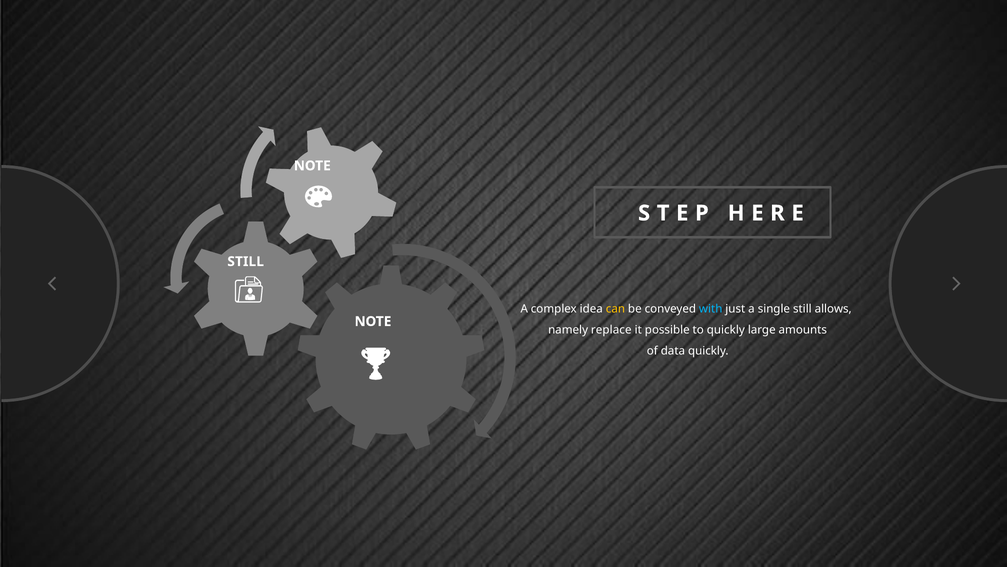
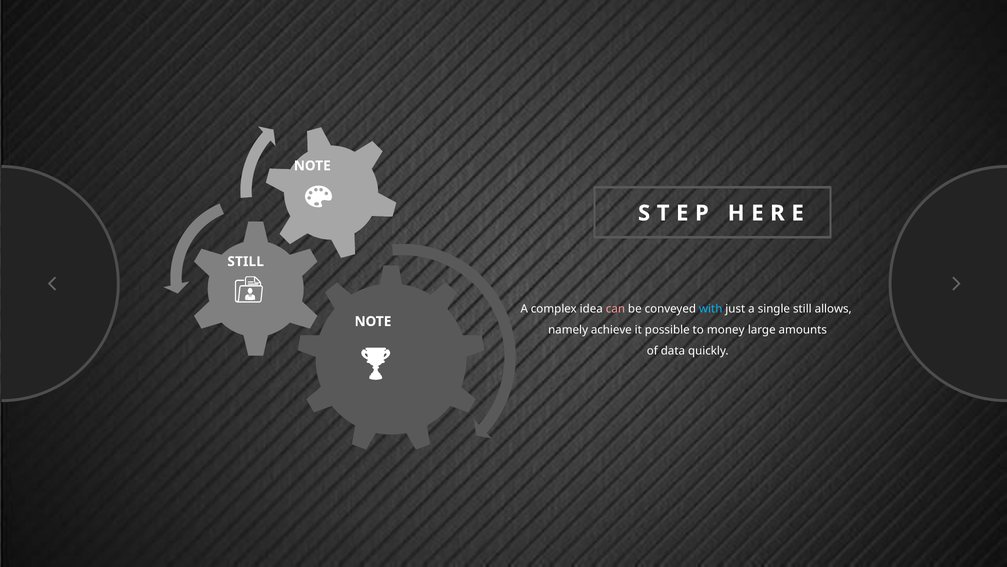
can colour: yellow -> pink
replace: replace -> achieve
to quickly: quickly -> money
